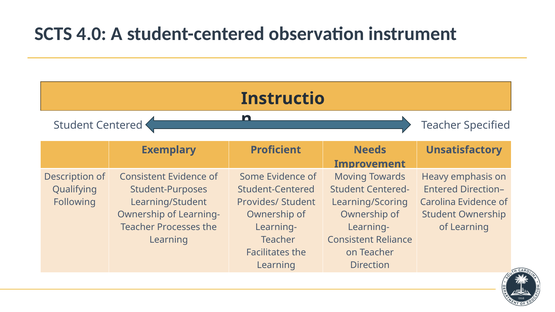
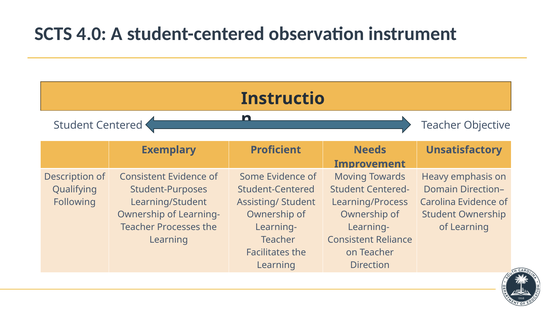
Specified: Specified -> Objective
Entered: Entered -> Domain
Provides/: Provides/ -> Assisting/
Learning/Scoring: Learning/Scoring -> Learning/Process
